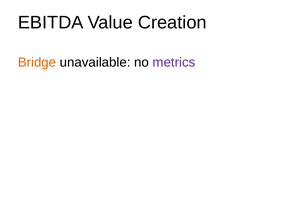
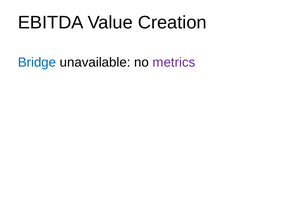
Bridge colour: orange -> blue
